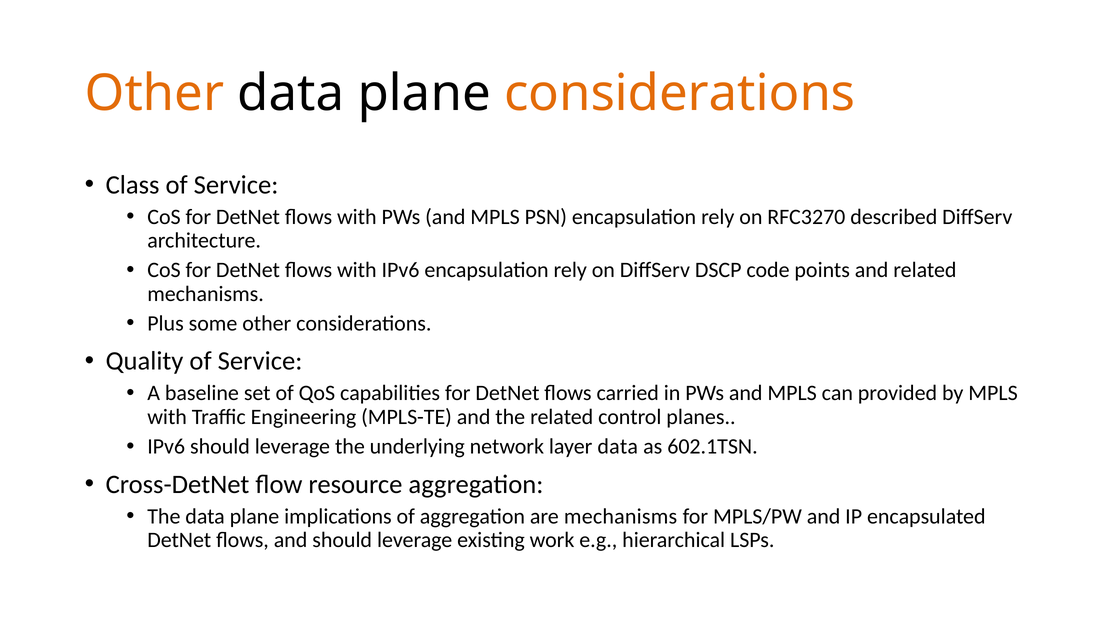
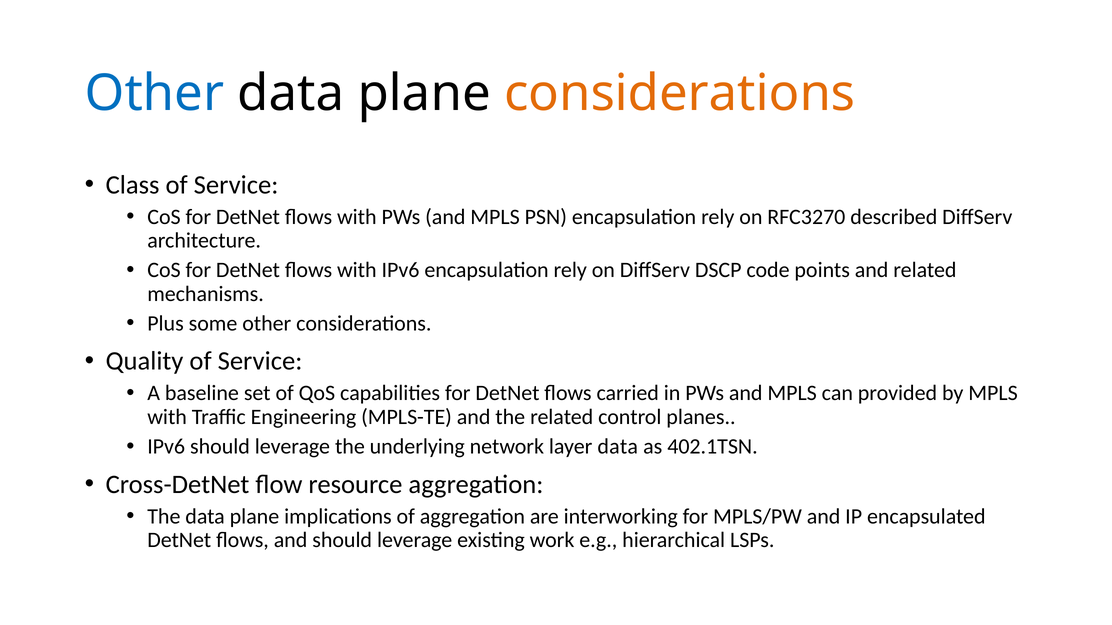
Other at (154, 93) colour: orange -> blue
602.1TSN: 602.1TSN -> 402.1TSN
are mechanisms: mechanisms -> interworking
